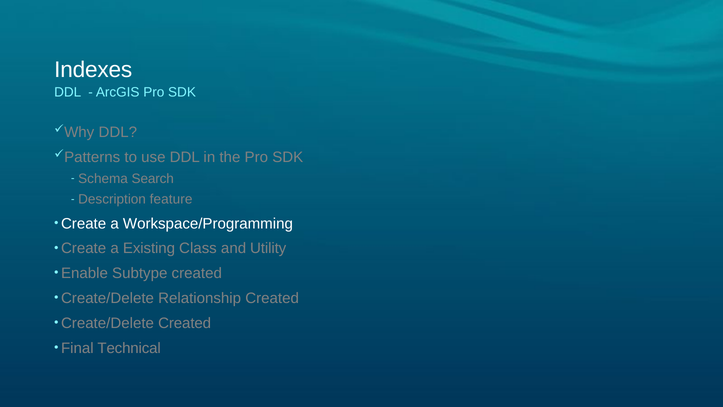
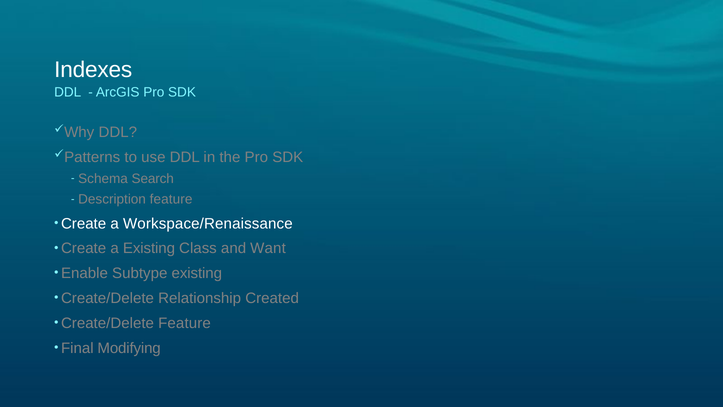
Workspace/Programming: Workspace/Programming -> Workspace/Renaissance
Utility: Utility -> Want
Subtype created: created -> existing
Create/Delete Created: Created -> Feature
Technical: Technical -> Modifying
